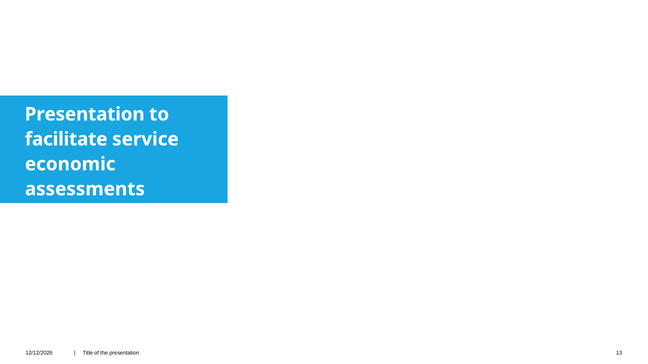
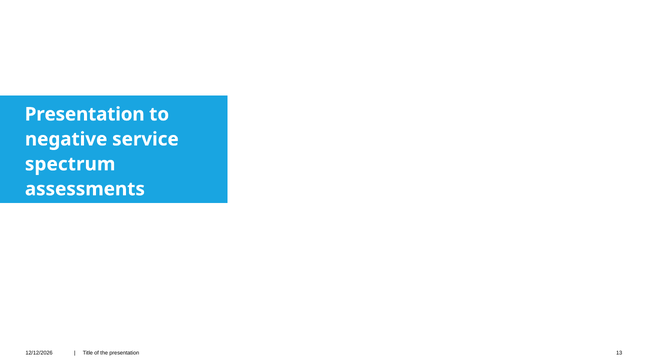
facilitate: facilitate -> negative
economic: economic -> spectrum
